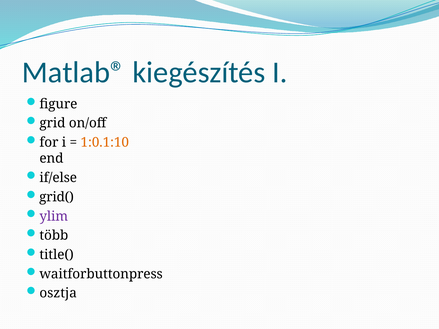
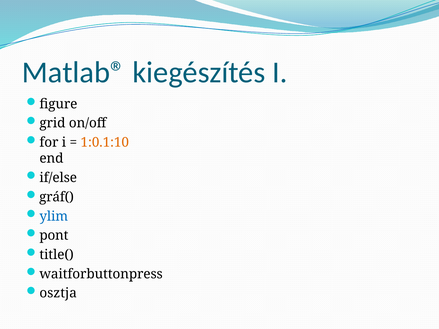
grid(: grid( -> gráf(
ylim colour: purple -> blue
több: több -> pont
